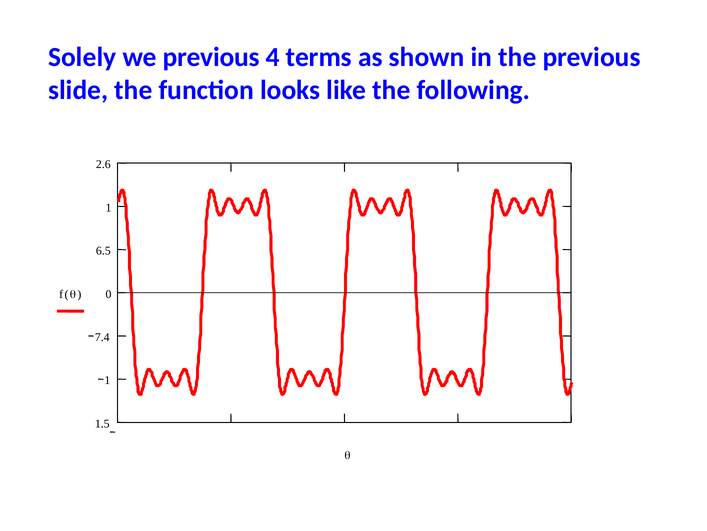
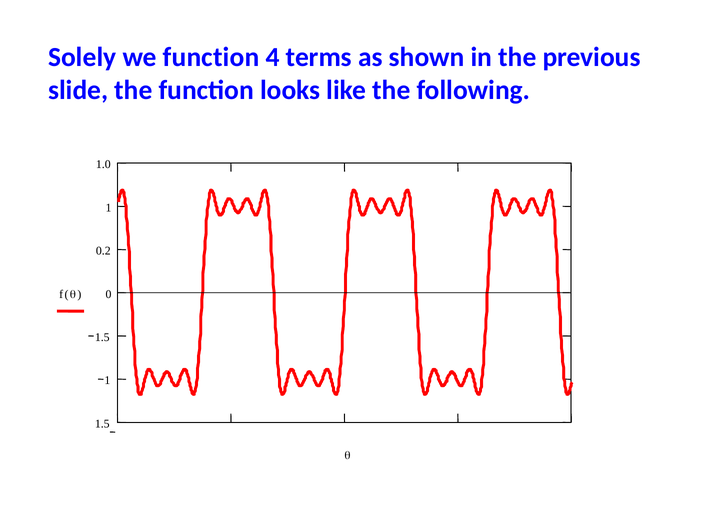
we previous: previous -> function
2.6: 2.6 -> 1.0
6.5: 6.5 -> 0.2
7.4 at (102, 337): 7.4 -> 1.5
